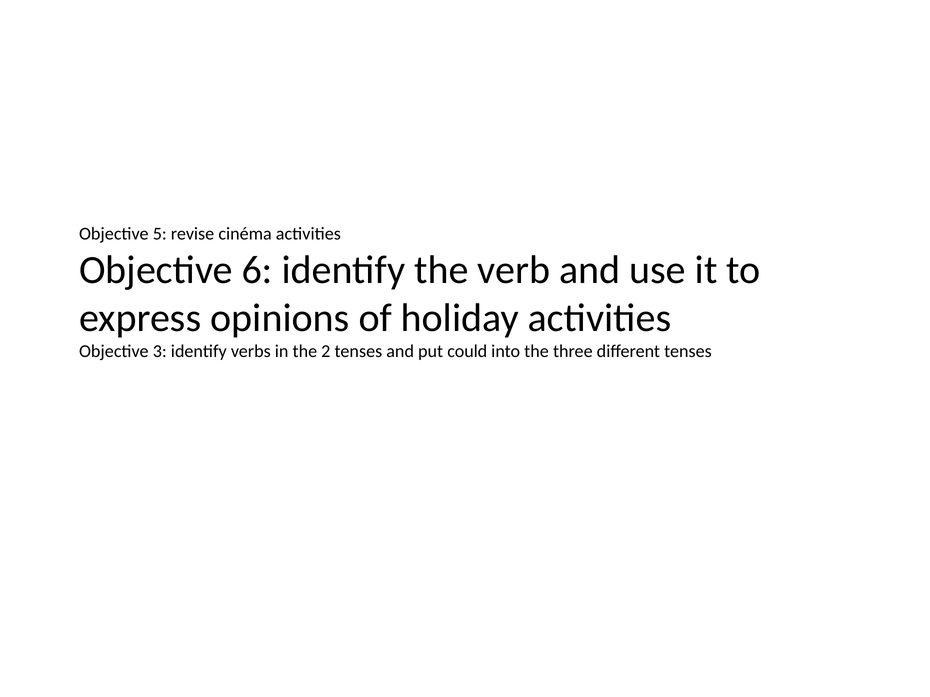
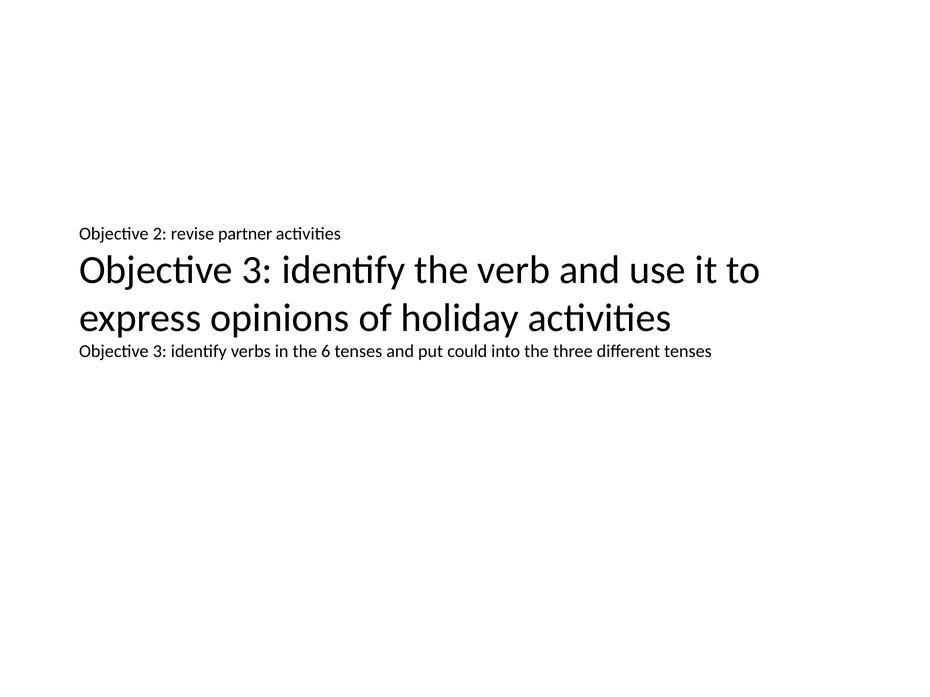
5: 5 -> 2
cinéma: cinéma -> partner
6 at (257, 270): 6 -> 3
2: 2 -> 6
